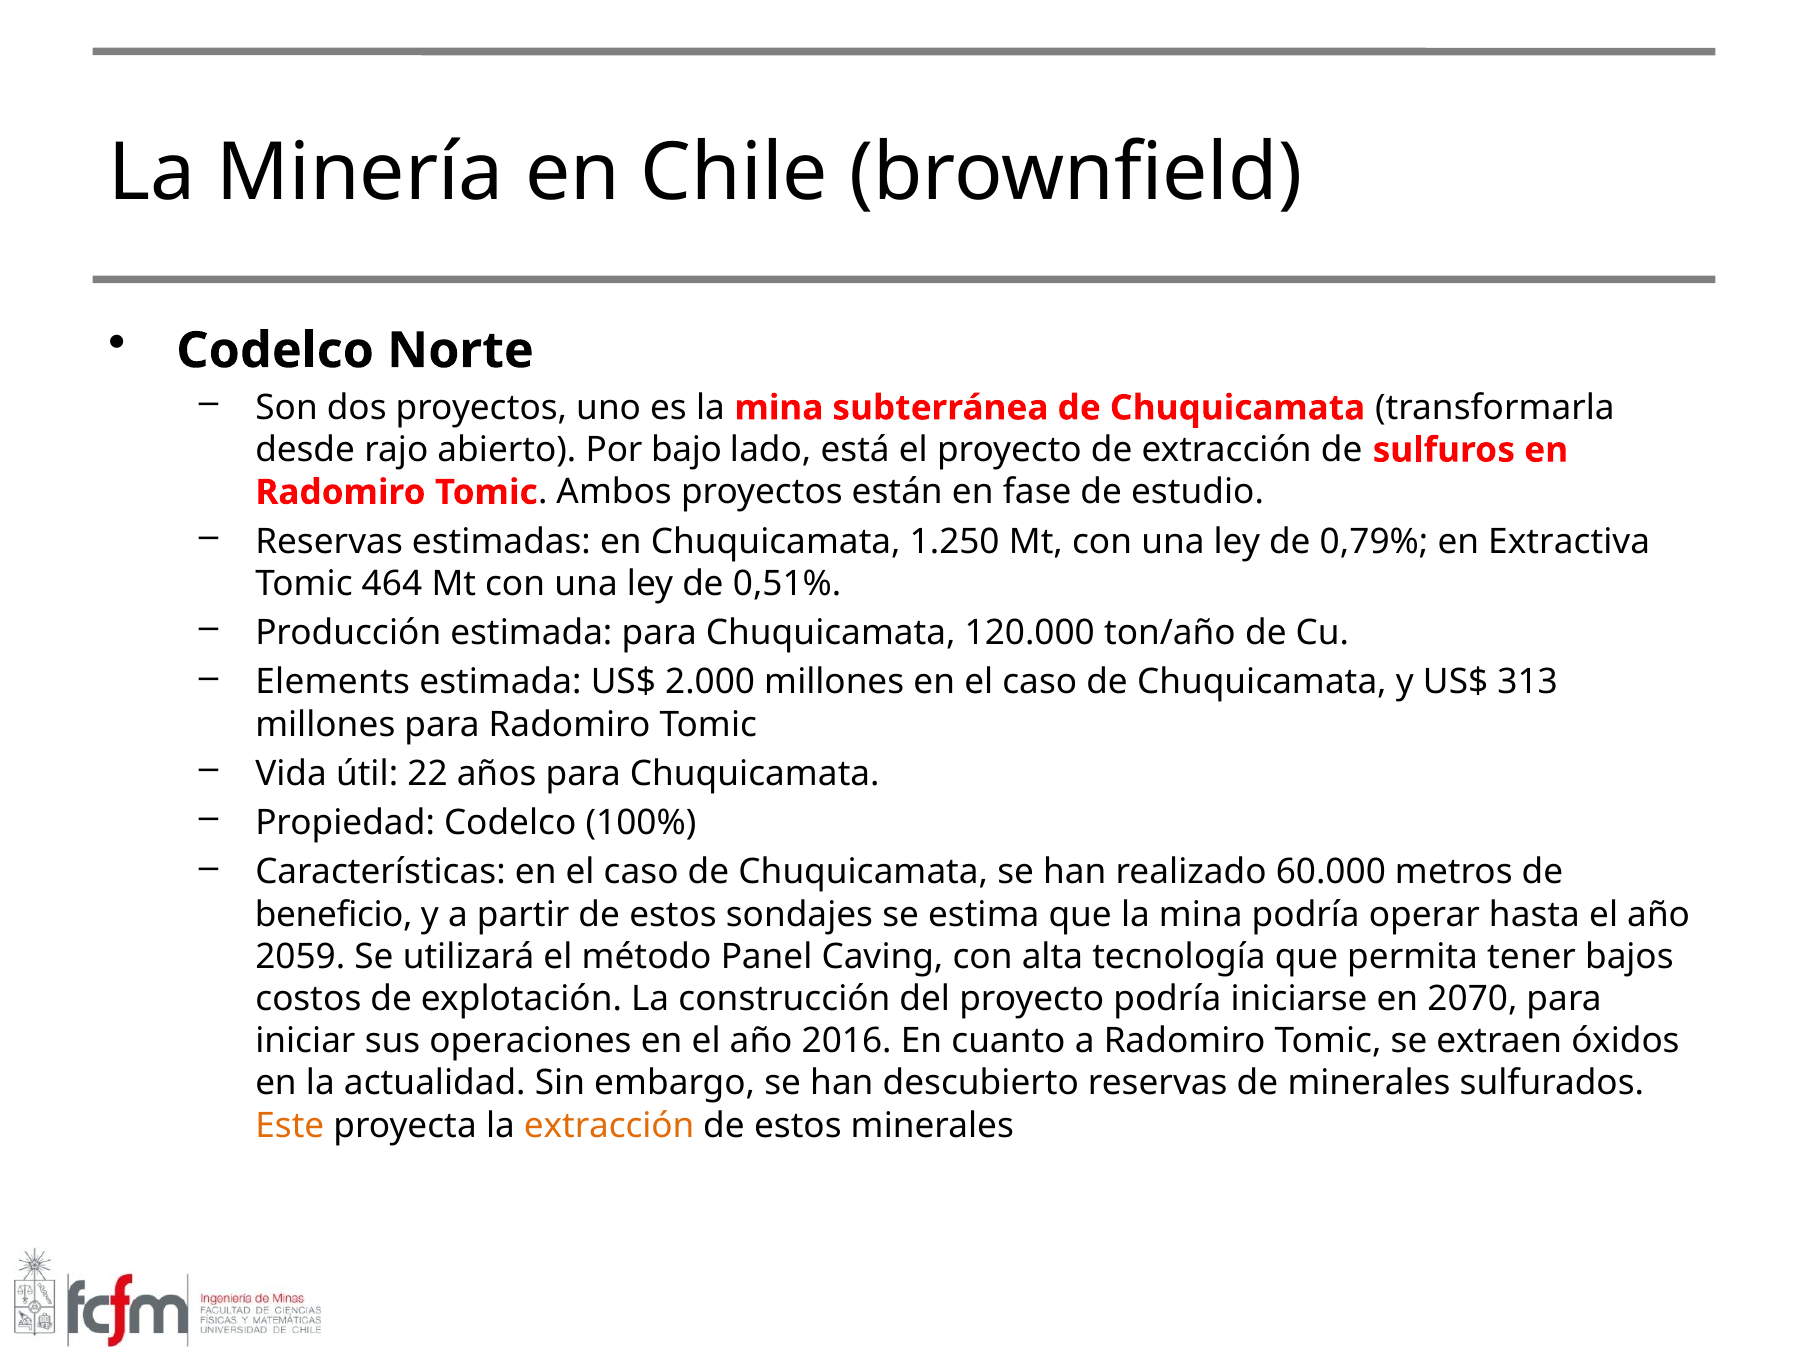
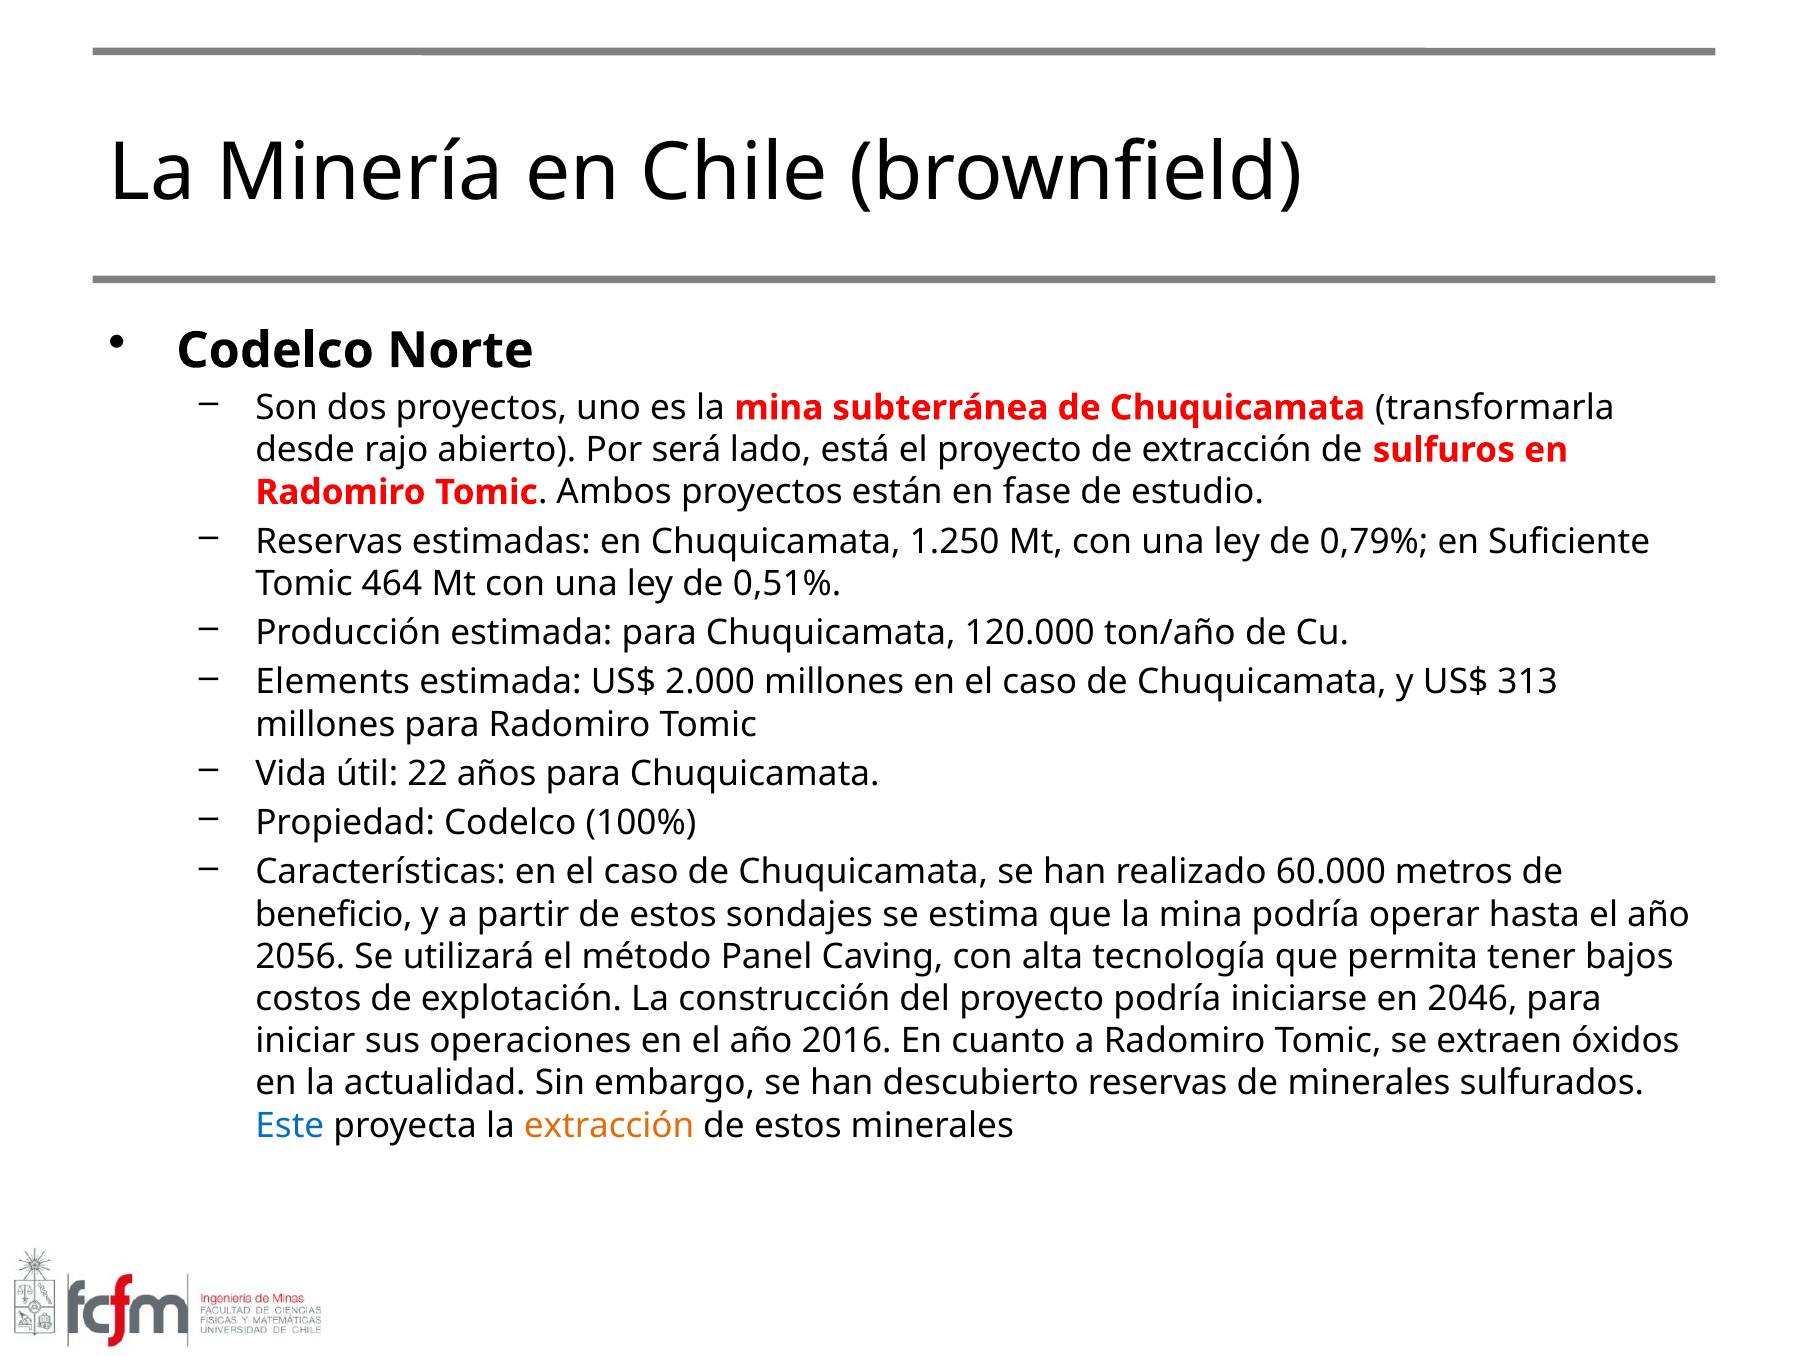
bajo: bajo -> será
Extractiva: Extractiva -> Suficiente
2059: 2059 -> 2056
2070: 2070 -> 2046
Este colour: orange -> blue
